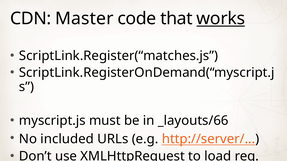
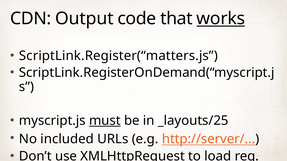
Master: Master -> Output
ScriptLink.Register(“matches.js: ScriptLink.Register(“matches.js -> ScriptLink.Register(“matters.js
must underline: none -> present
_layouts/66: _layouts/66 -> _layouts/25
